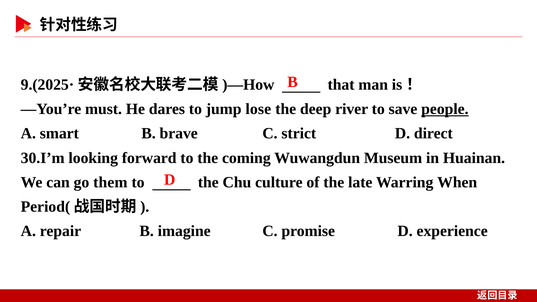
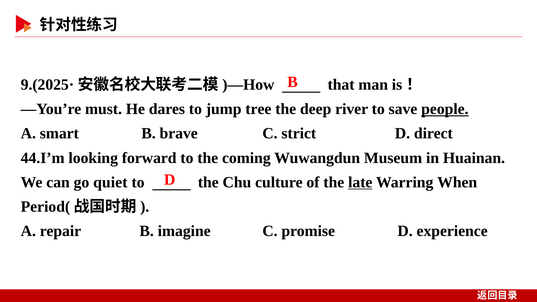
lose: lose -> tree
30.I’m: 30.I’m -> 44.I’m
them: them -> quiet
late underline: none -> present
